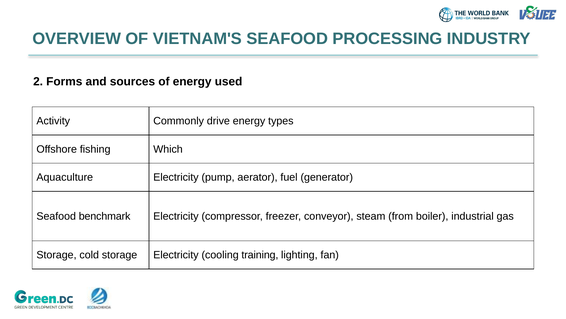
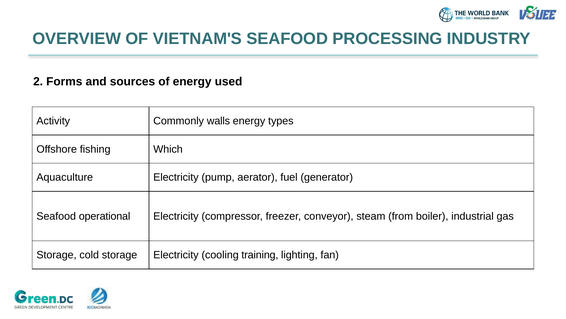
drive: drive -> walls
benchmark: benchmark -> operational
